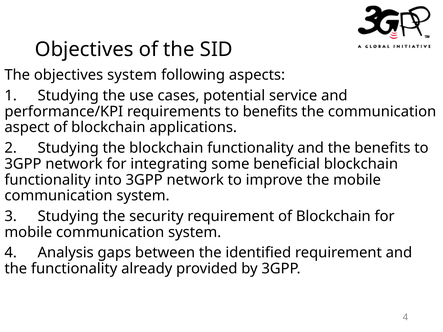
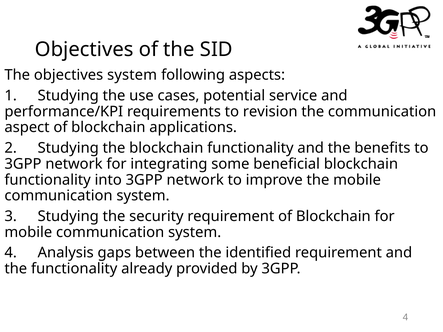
to benefits: benefits -> revision
